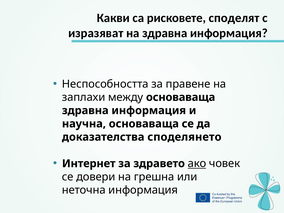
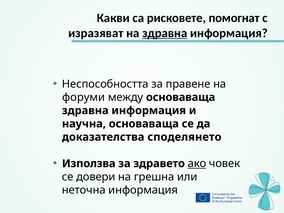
споделят: споделят -> помогнат
здравна at (165, 33) underline: none -> present
заплахи: заплахи -> форуми
Интернет: Интернет -> Използва
